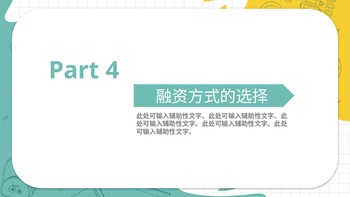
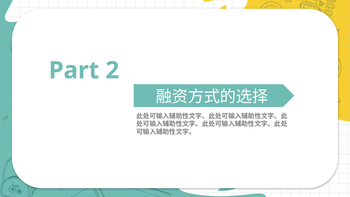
4: 4 -> 2
